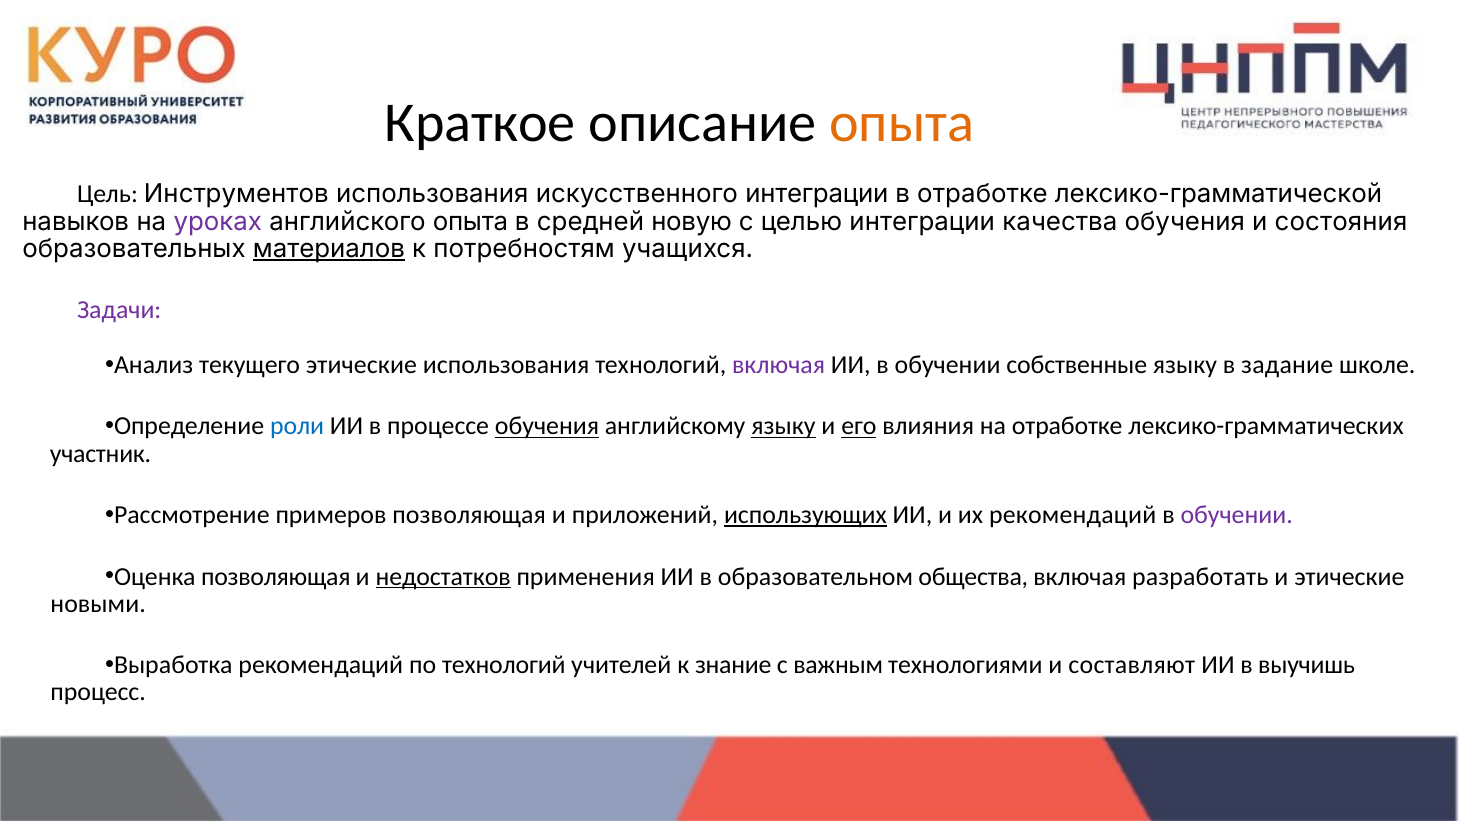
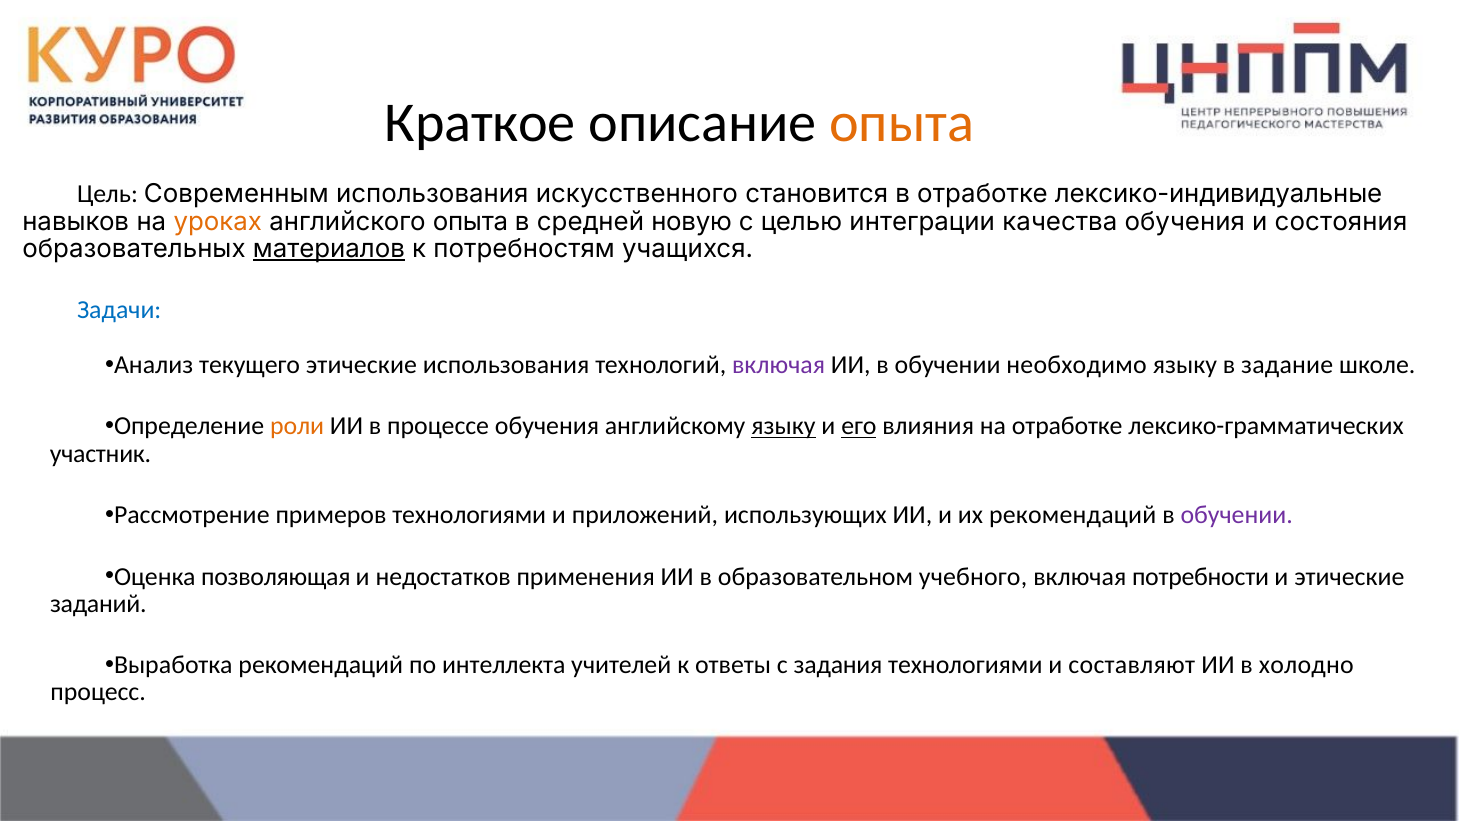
Инструментов: Инструментов -> Современным
искусственного интеграции: интеграции -> становится
лексико-грамматической: лексико-грамматической -> лексико-индивидуальные
уроках colour: purple -> orange
Задачи colour: purple -> blue
собственные: собственные -> необходимо
роли colour: blue -> orange
обучения at (547, 426) underline: present -> none
примеров позволяющая: позволяющая -> технологиями
использующих underline: present -> none
недостатков underline: present -> none
общества: общества -> учебного
разработать: разработать -> потребности
новыми: новыми -> заданий
по технологий: технологий -> интеллекта
знание: знание -> ответы
важным: важным -> задания
выучишь: выучишь -> холодно
